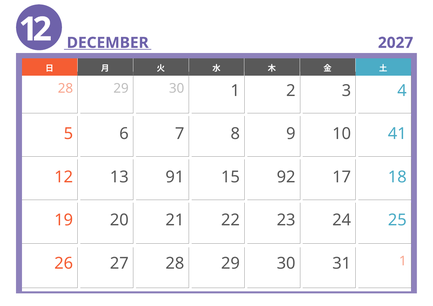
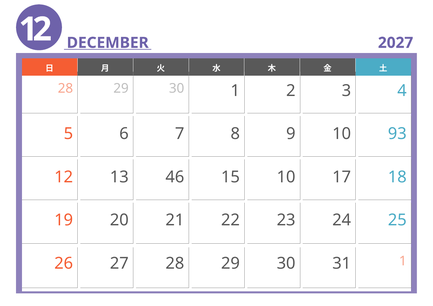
41: 41 -> 93
91: 91 -> 46
15 92: 92 -> 10
